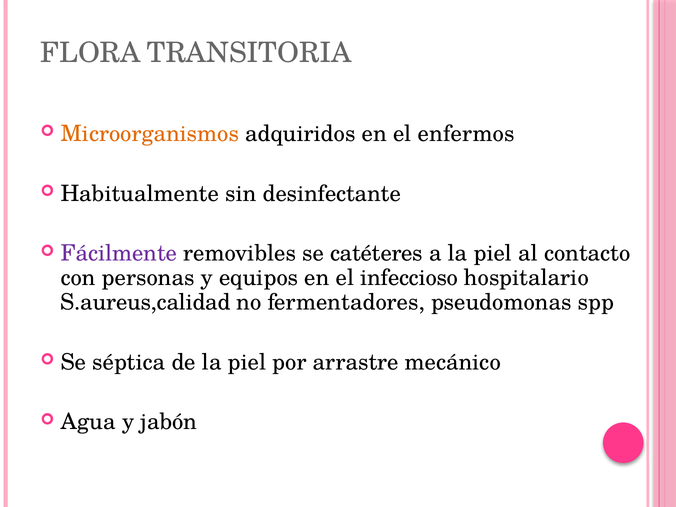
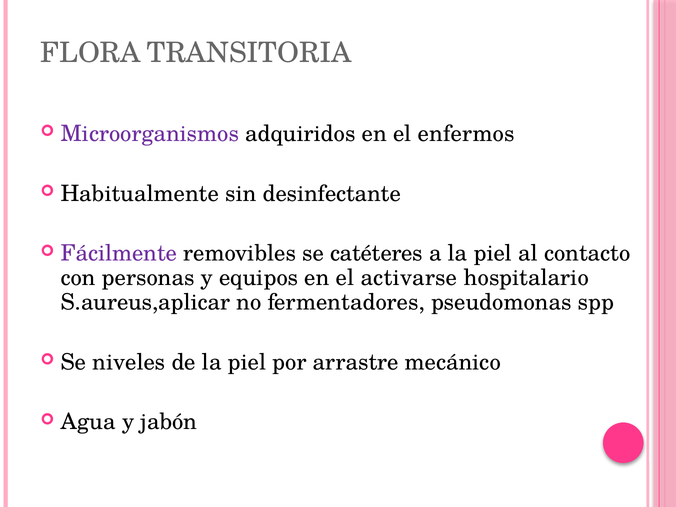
Microorganismos colour: orange -> purple
infeccioso: infeccioso -> activarse
S.aureus,calidad: S.aureus,calidad -> S.aureus,aplicar
séptica: séptica -> niveles
